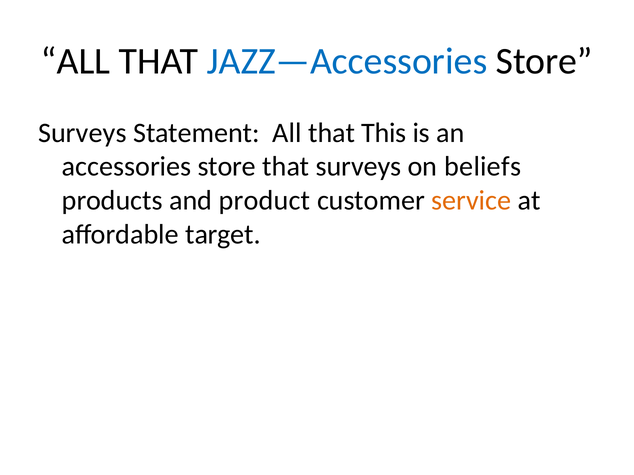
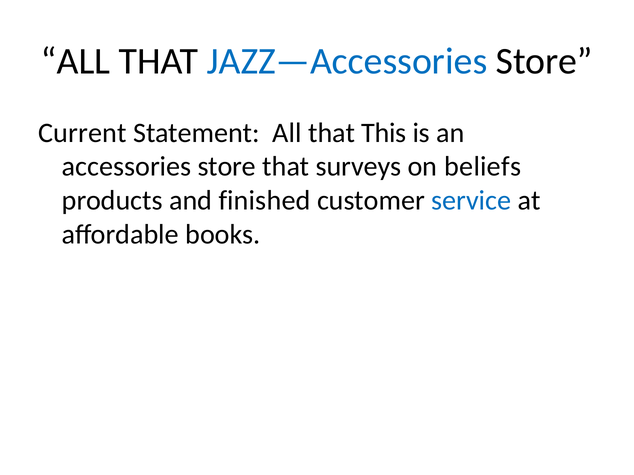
Surveys at (82, 133): Surveys -> Current
product: product -> finished
service colour: orange -> blue
target: target -> books
